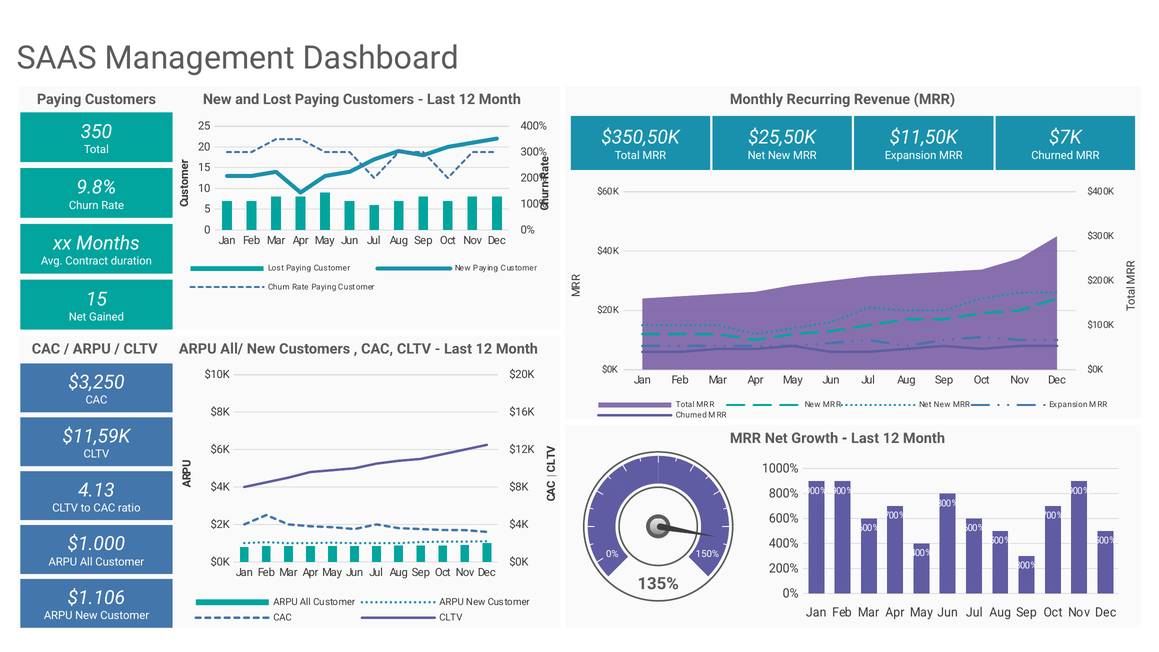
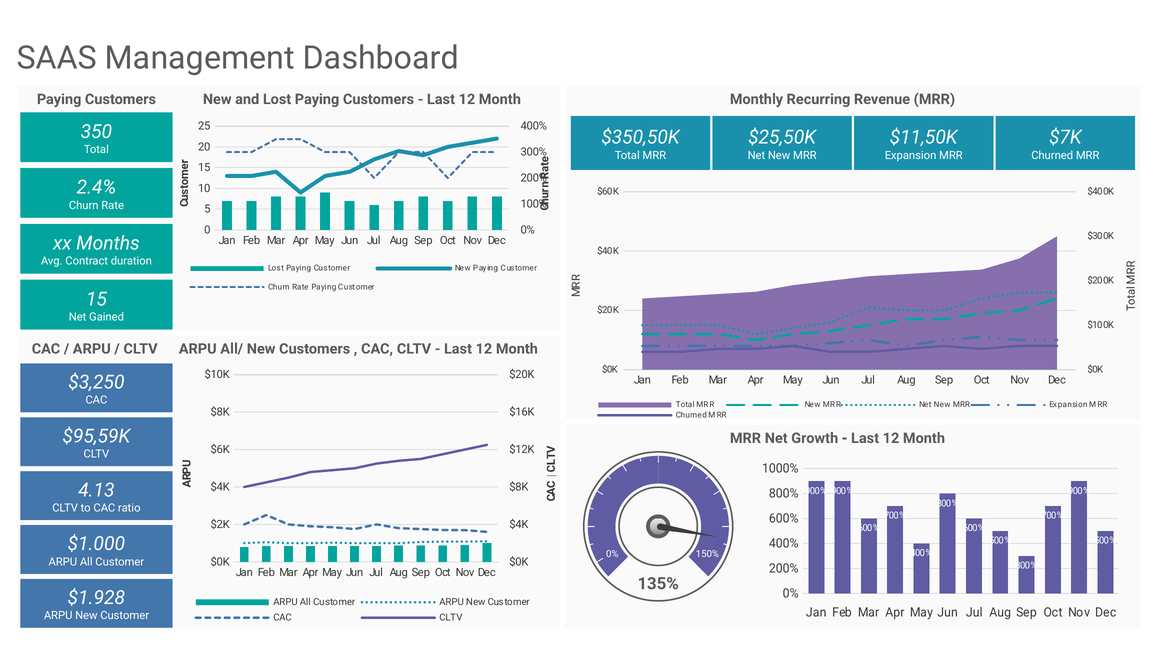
9.8%: 9.8% -> 2.4%
$11,59K: $11,59K -> $95,59K
$1.106: $1.106 -> $1.928
